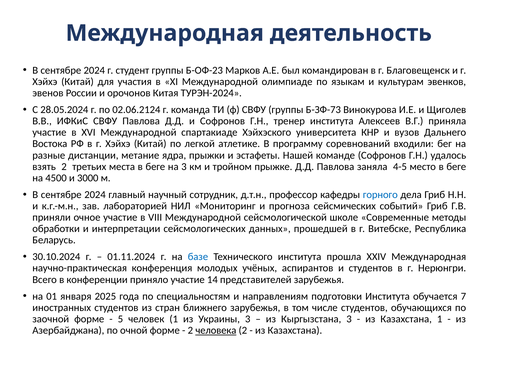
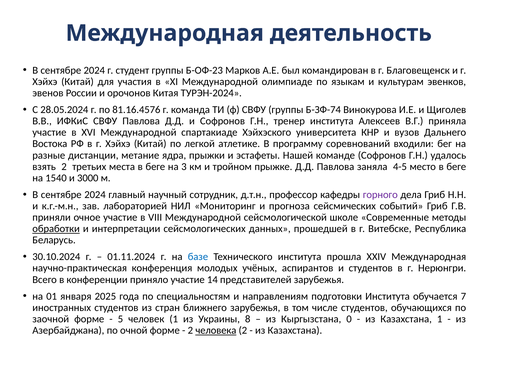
02.06.2124: 02.06.2124 -> 81.16.4576
Б-ЗФ-73: Б-ЗФ-73 -> Б-ЗФ-74
4500: 4500 -> 1540
горного colour: blue -> purple
обработки underline: none -> present
Украины 3: 3 -> 8
Кыргызстана 3: 3 -> 0
